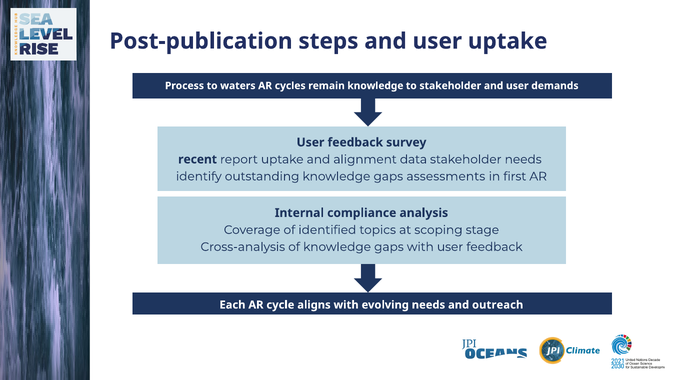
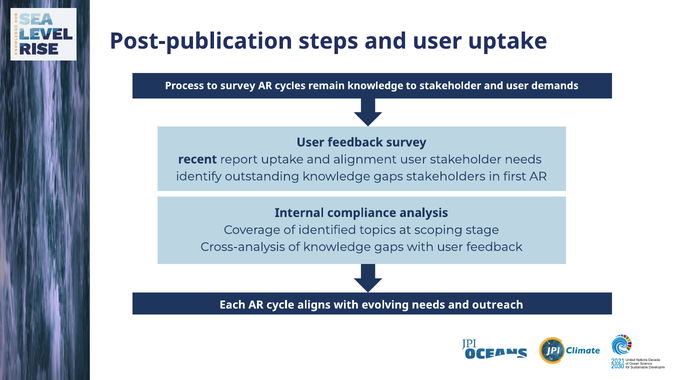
to waters: waters -> survey
alignment data: data -> user
assessments: assessments -> stakeholders
